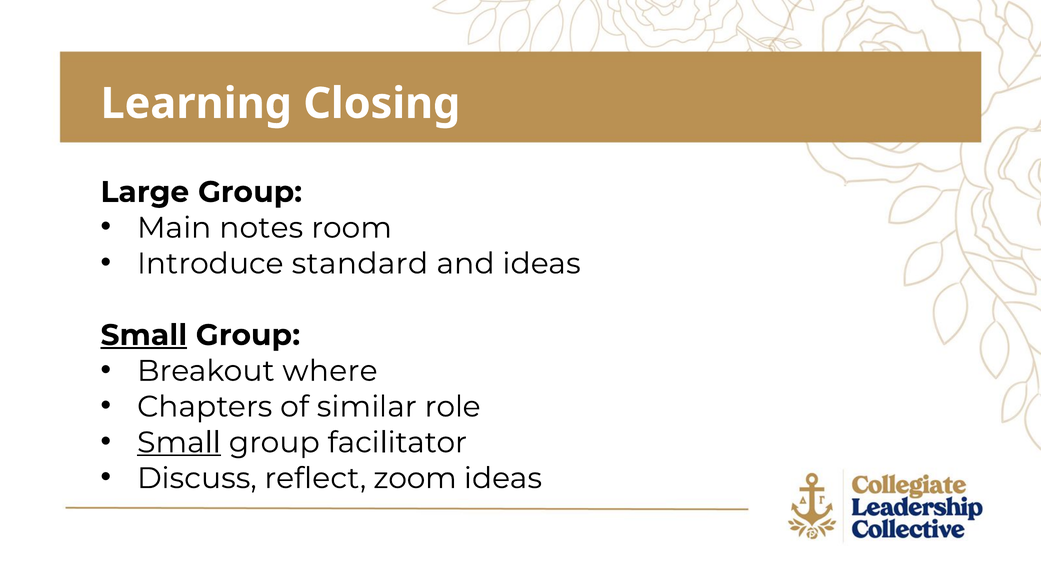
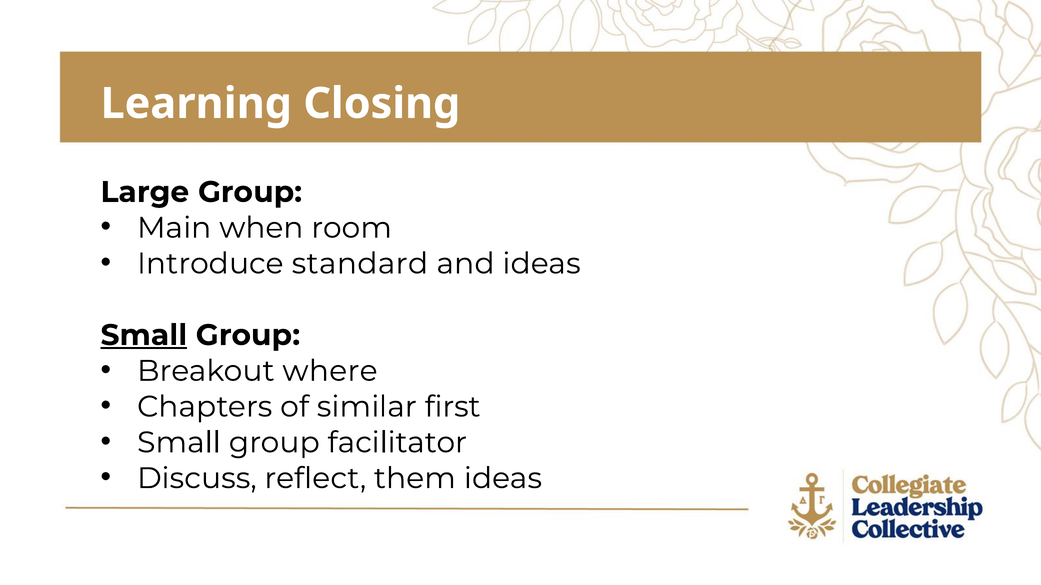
notes: notes -> when
role: role -> first
Small at (179, 443) underline: present -> none
zoom: zoom -> them
